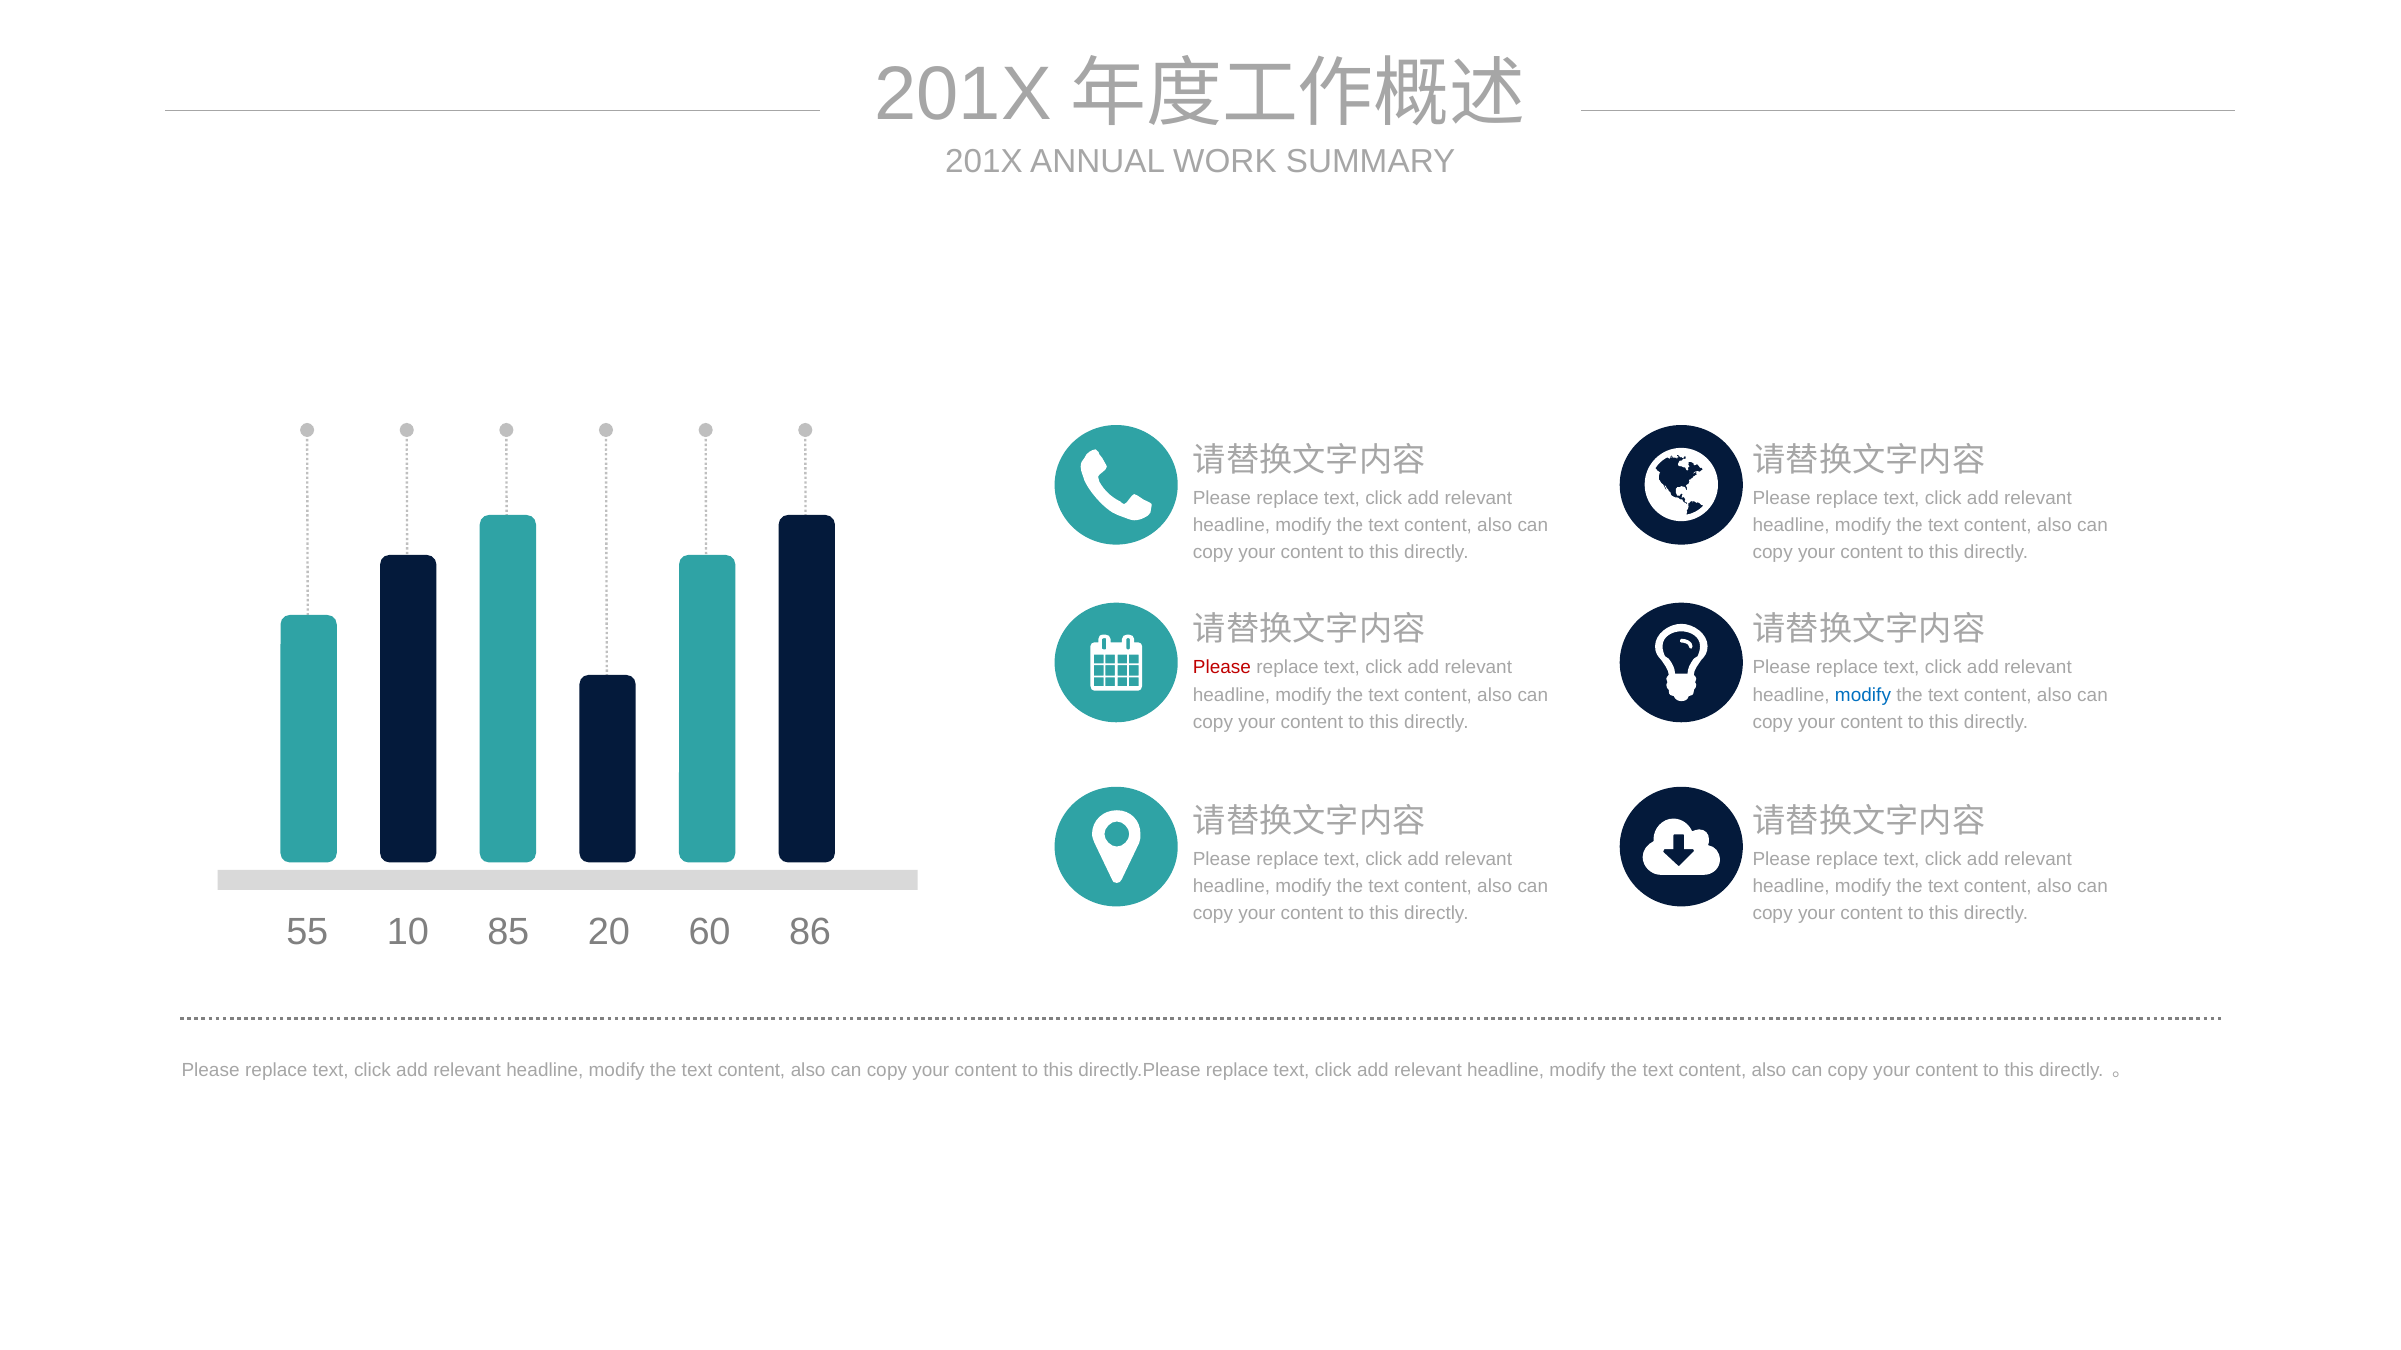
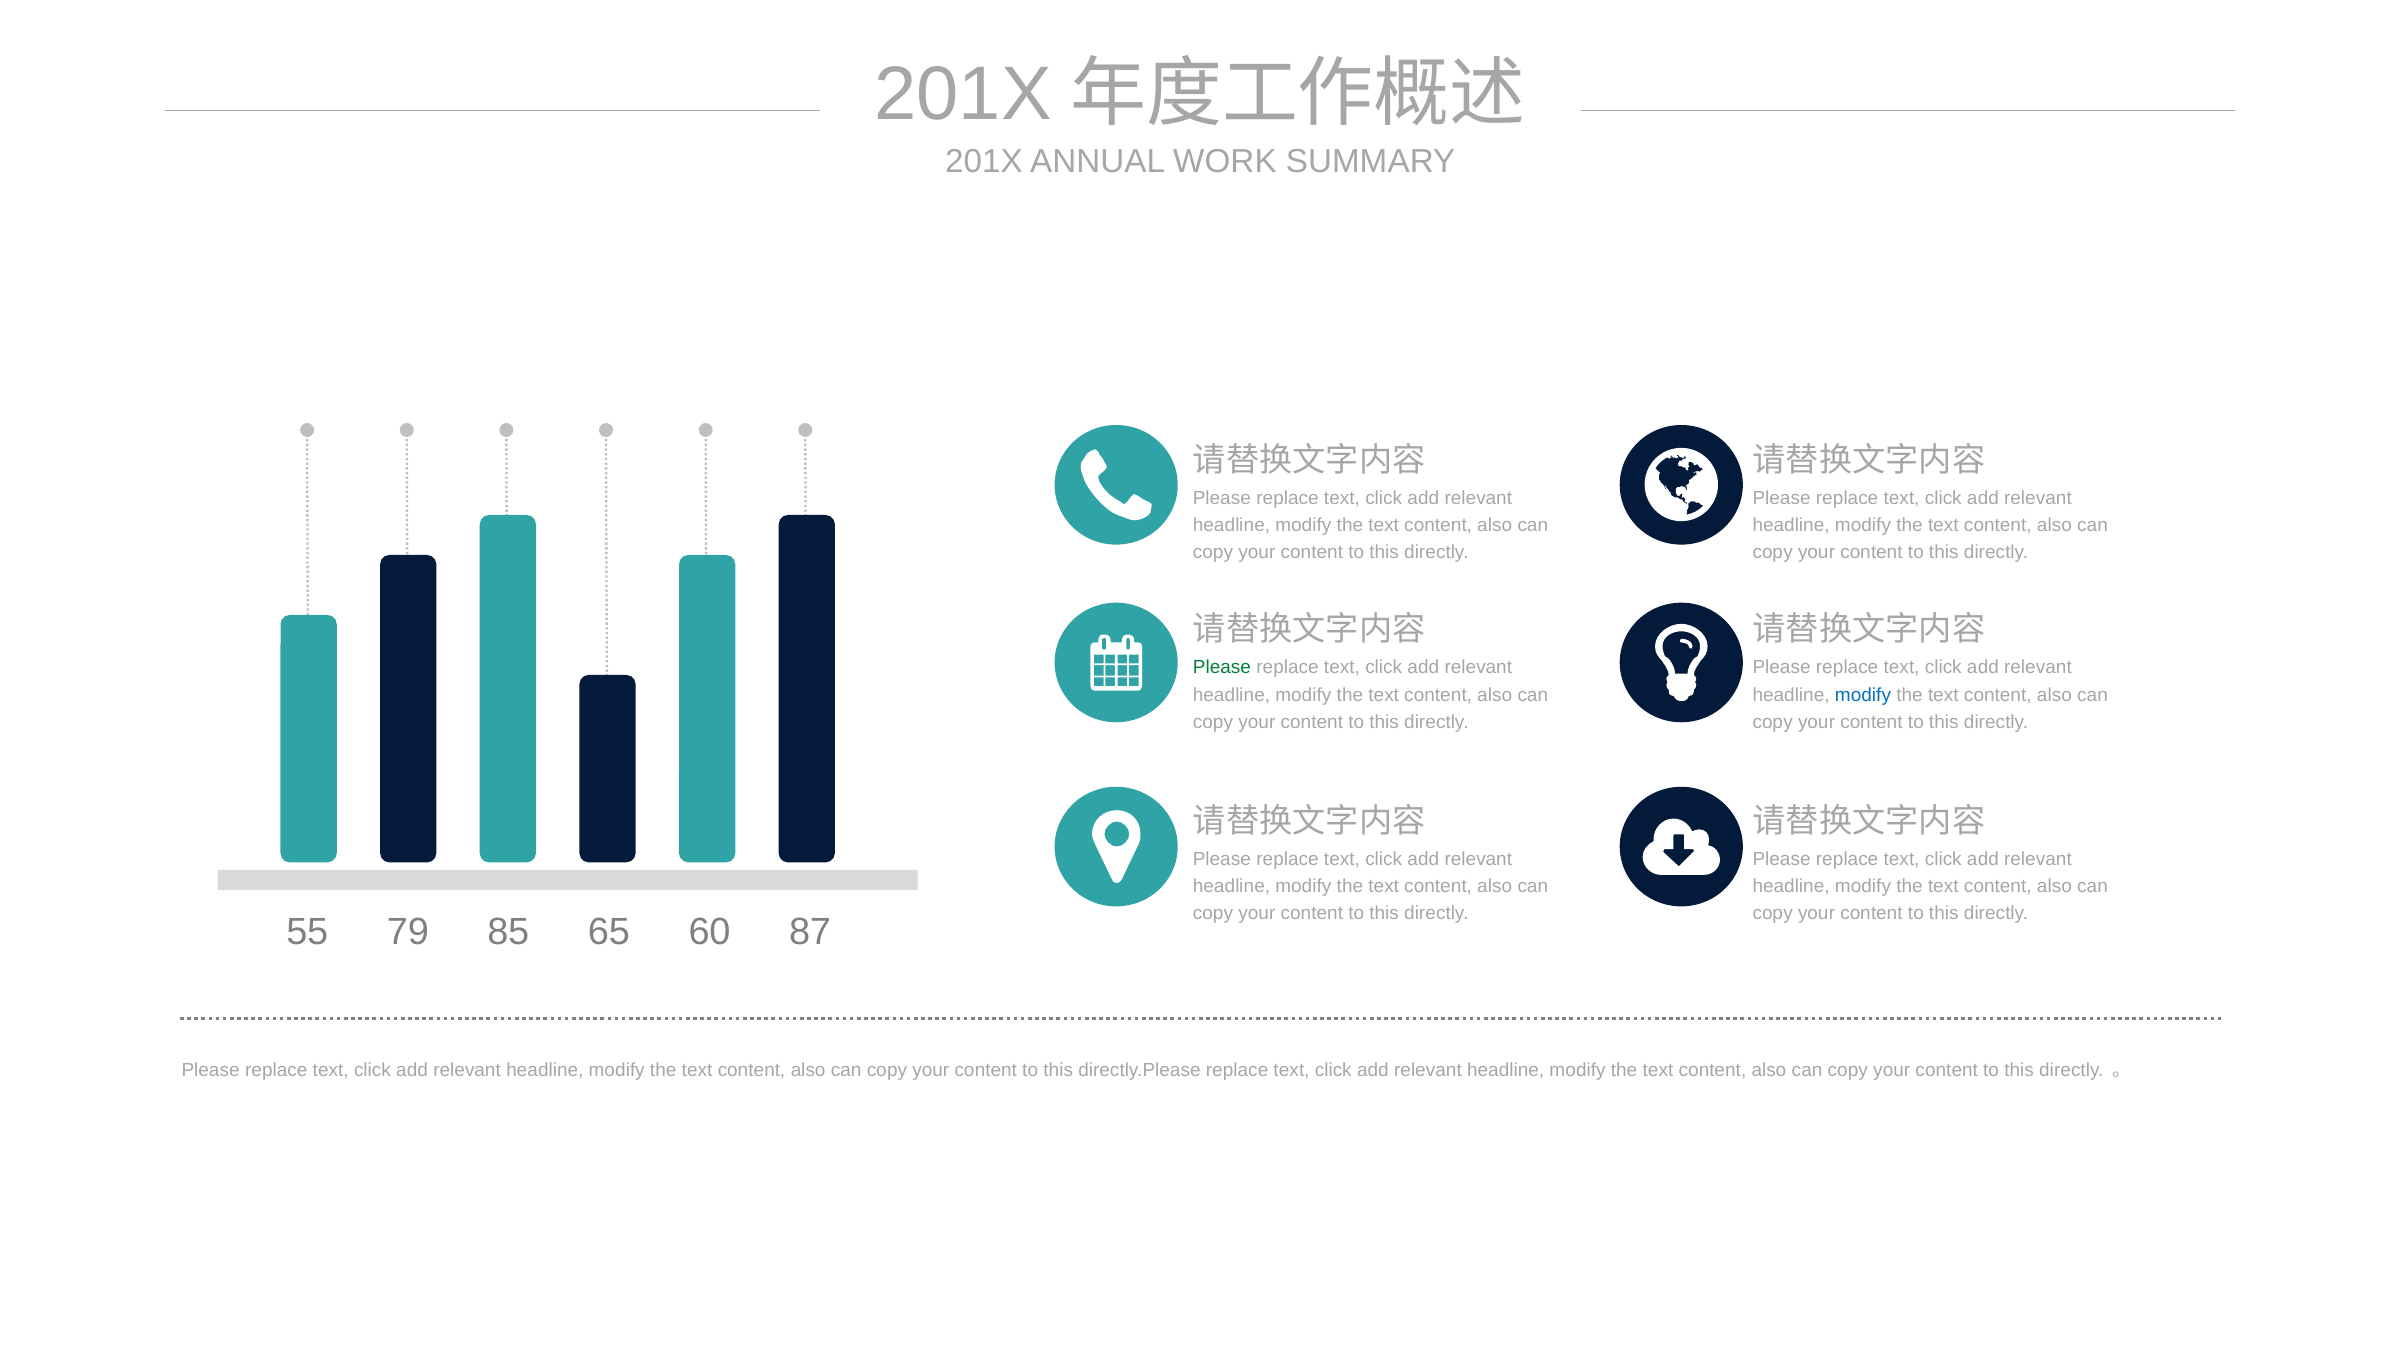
Please at (1222, 668) colour: red -> green
10: 10 -> 79
20: 20 -> 65
86: 86 -> 87
